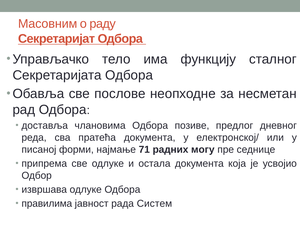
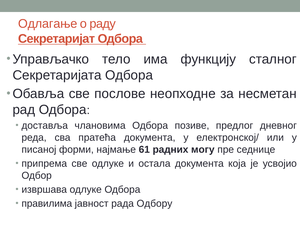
Масовним: Масовним -> Одлагање
71: 71 -> 61
Систем: Систем -> Одбору
